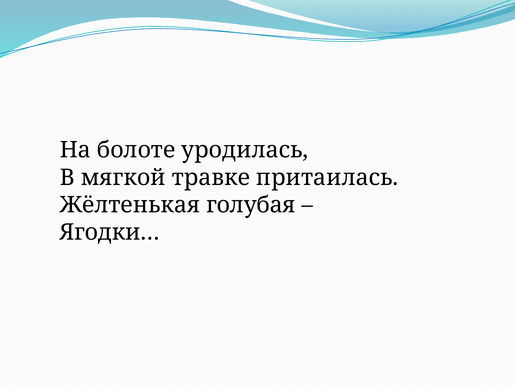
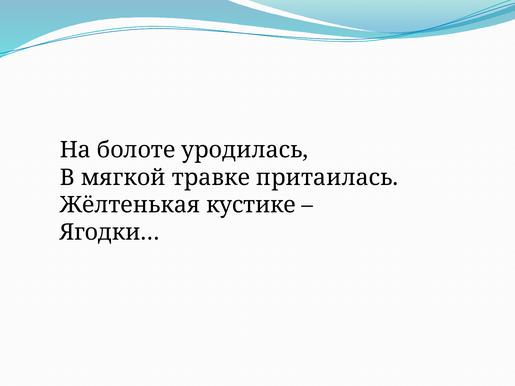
голубая: голубая -> кустике
